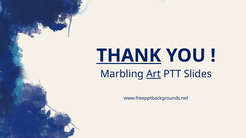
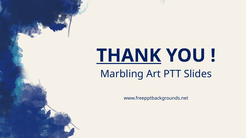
Art underline: present -> none
